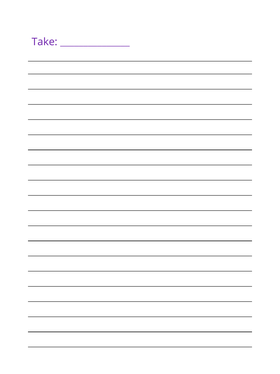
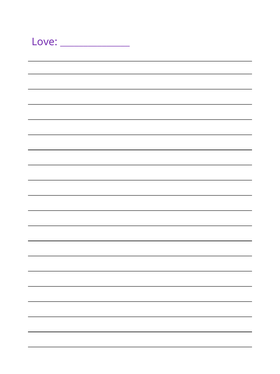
Take: Take -> Love
